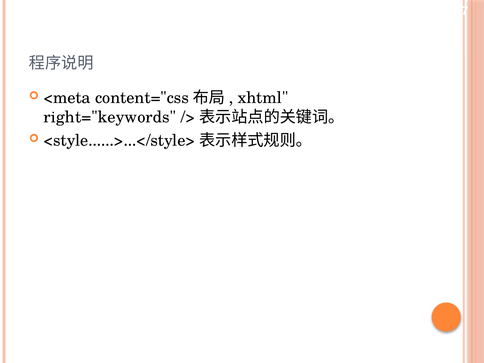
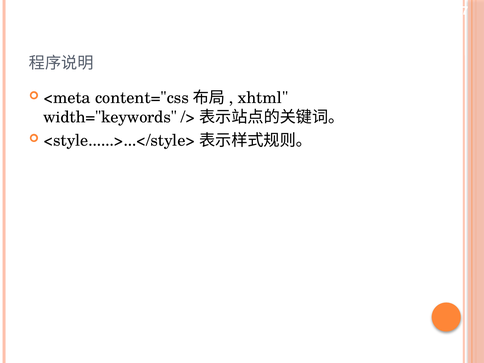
right="keywords: right="keywords -> width="keywords
